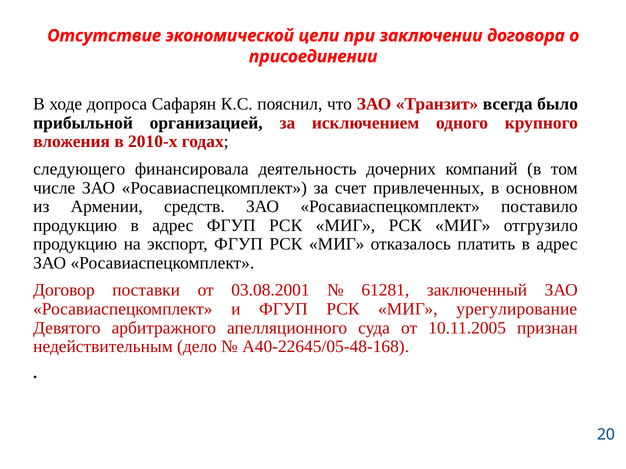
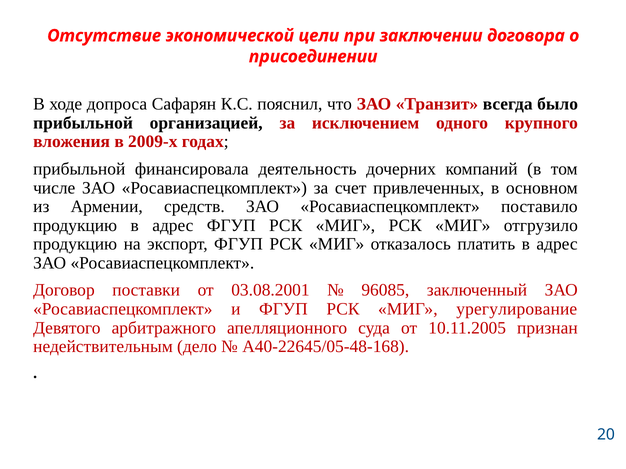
2010-х: 2010-х -> 2009-х
следующего at (79, 169): следующего -> прибыльной
61281: 61281 -> 96085
